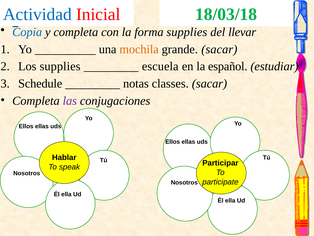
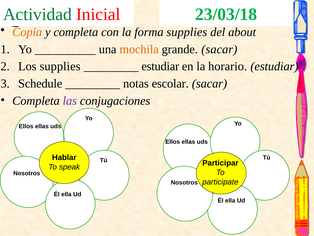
Actividad colour: blue -> green
18/03/18: 18/03/18 -> 23/03/18
Copia colour: blue -> orange
llevar: llevar -> about
escuela at (160, 66): escuela -> estudiar
español: español -> horario
classes: classes -> escolar
